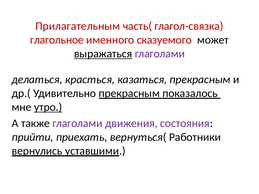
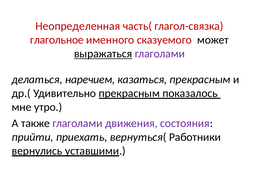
Прилагательным: Прилагательным -> Неопределенная
красться: красться -> наречием
утро underline: present -> none
